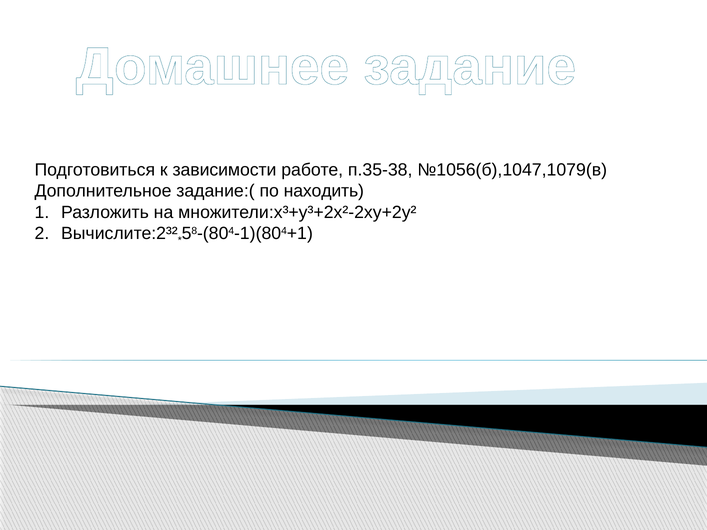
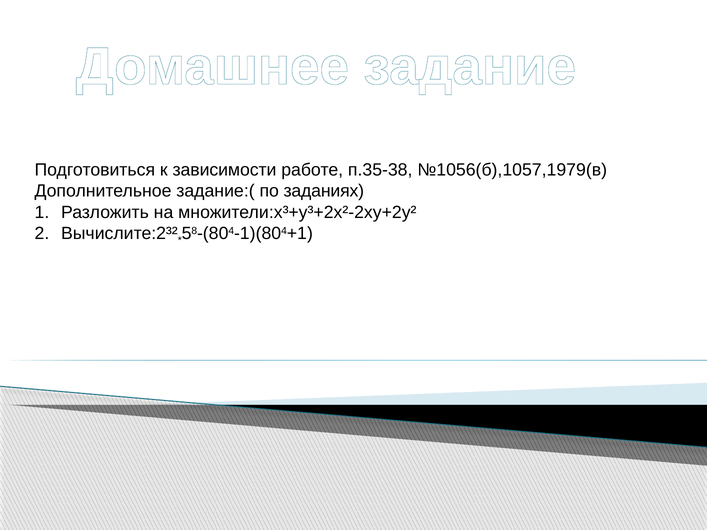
№1056(б),1047,1079(в: №1056(б),1047,1079(в -> №1056(б),1057,1979(в
находить: находить -> заданиях
